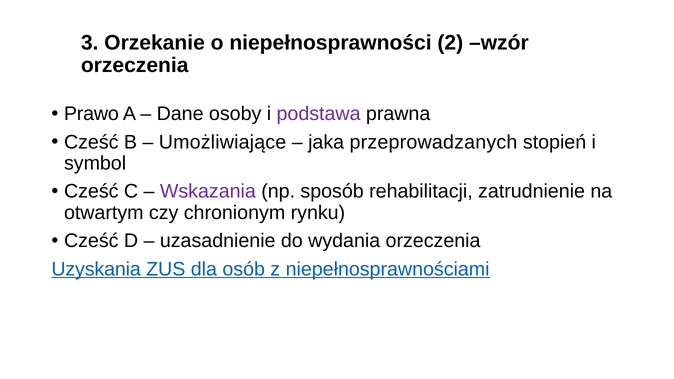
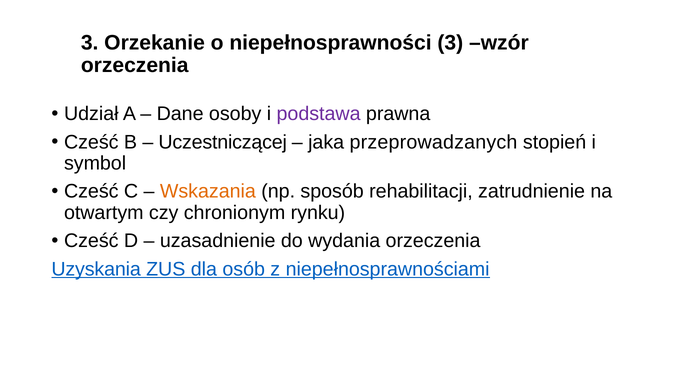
niepełnosprawności 2: 2 -> 3
Prawo: Prawo -> Udział
Umożliwiające: Umożliwiające -> Uczestniczącej
Wskazania colour: purple -> orange
